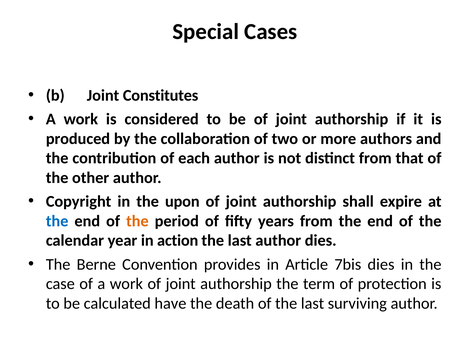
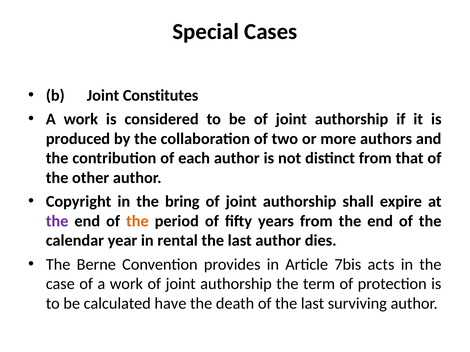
upon: upon -> bring
the at (57, 221) colour: blue -> purple
action: action -> rental
7bis dies: dies -> acts
